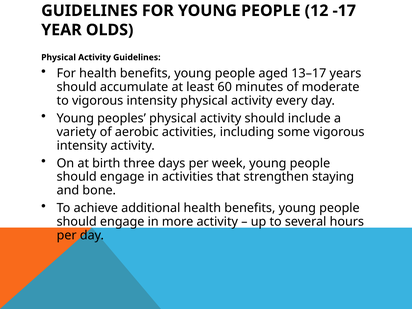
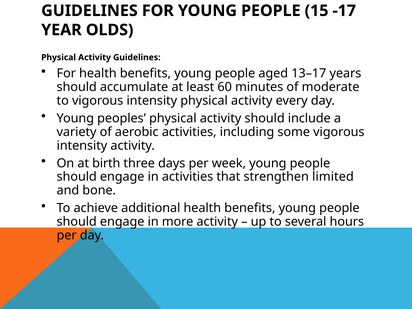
12: 12 -> 15
staying: staying -> limited
